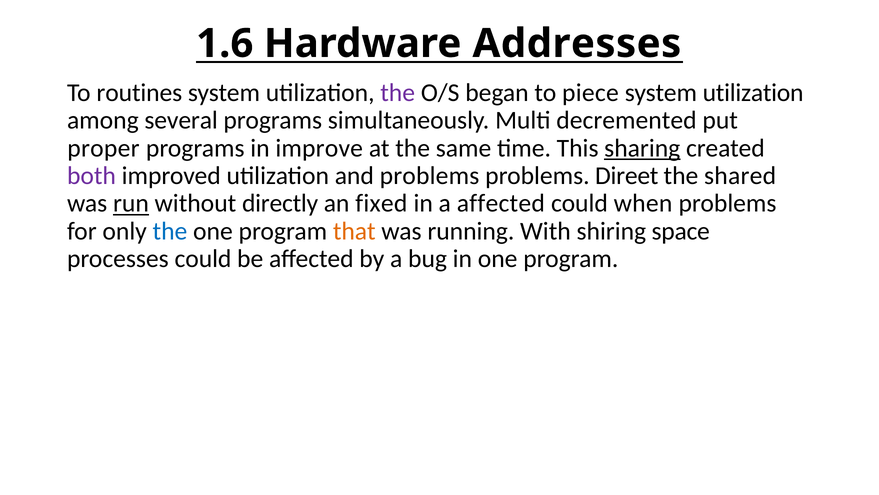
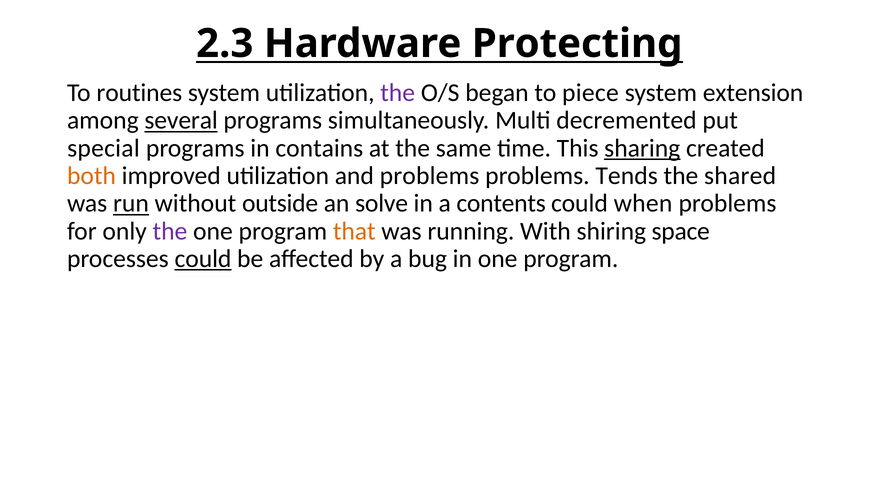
1.6: 1.6 -> 2.3
Addresses: Addresses -> Protecting
utilization at (753, 93): utilization -> extension
several underline: none -> present
proper: proper -> special
improve: improve -> contains
both colour: purple -> orange
Direet: Direet -> Tends
directly: directly -> outside
fixed: fixed -> solve
a affected: affected -> contents
the at (170, 231) colour: blue -> purple
could at (203, 259) underline: none -> present
